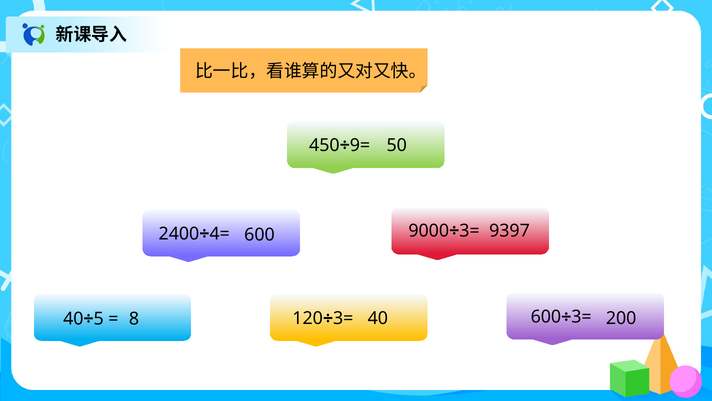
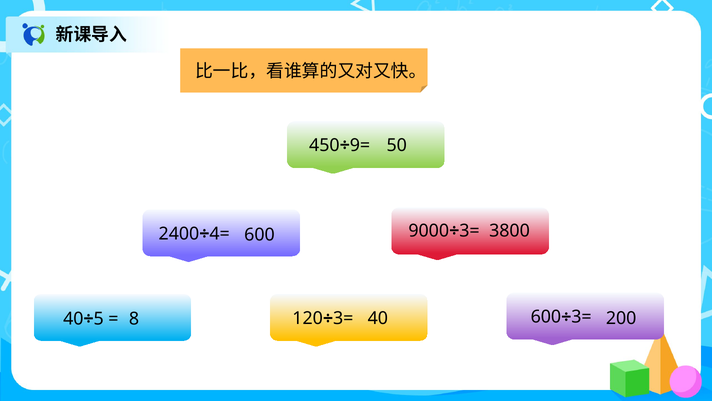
9397: 9397 -> 3800
